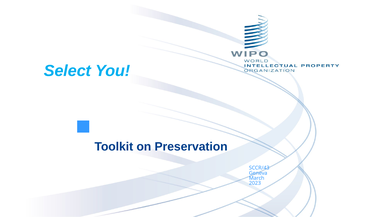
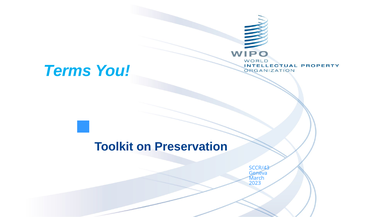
Select: Select -> Terms
